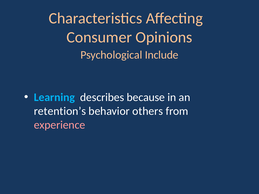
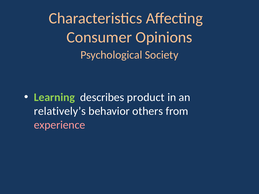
Include: Include -> Society
Learning colour: light blue -> light green
because: because -> product
retention’s: retention’s -> relatively’s
